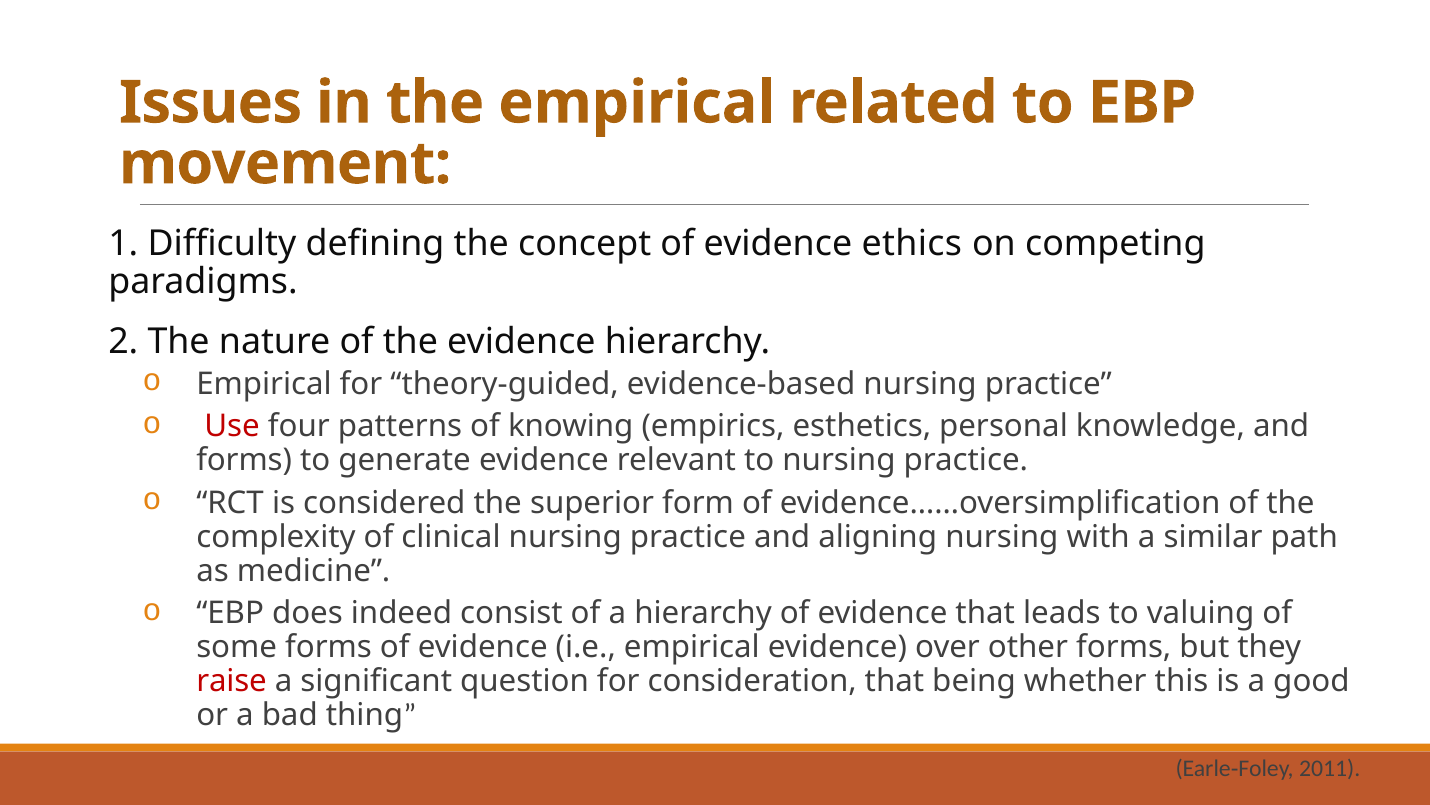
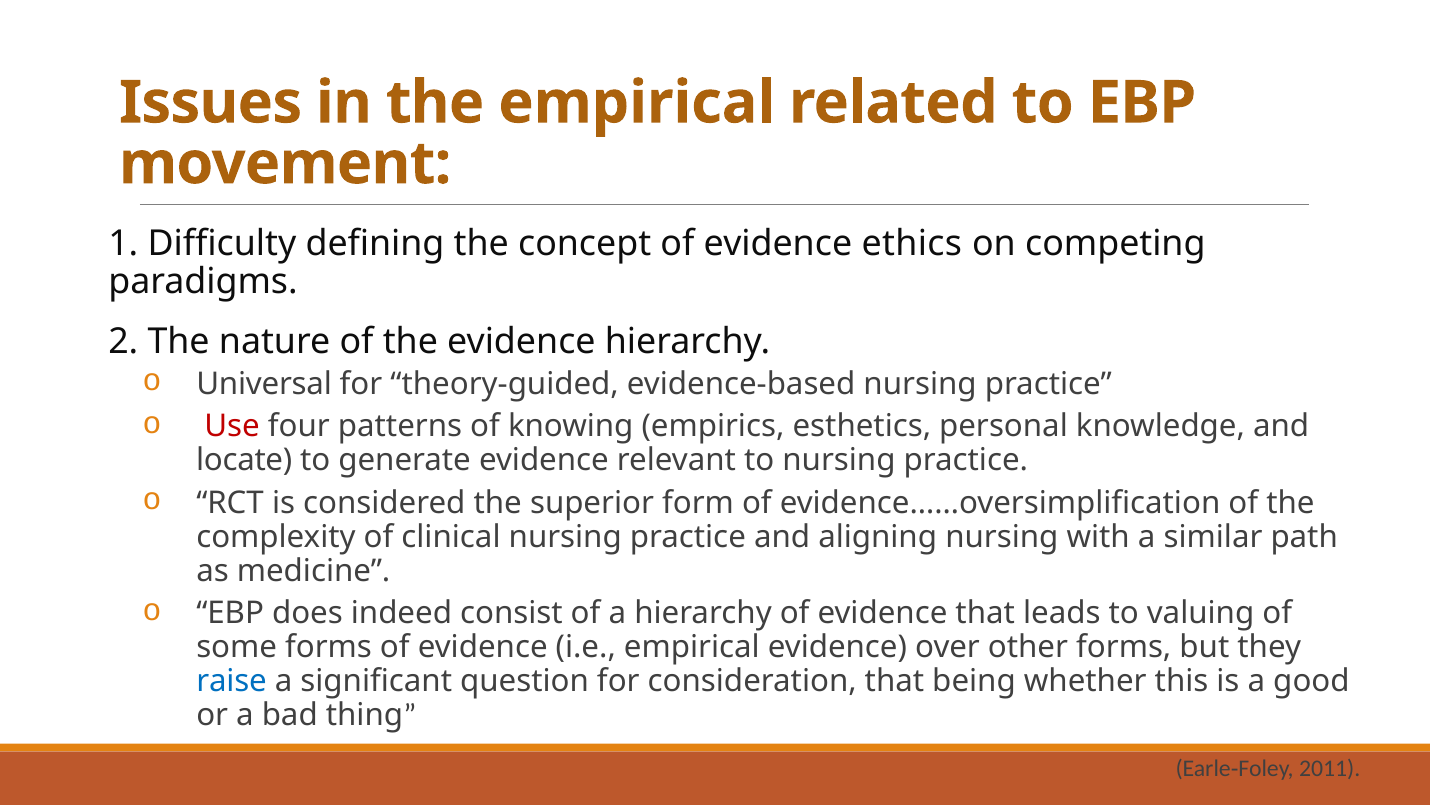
Empirical at (264, 383): Empirical -> Universal
forms at (244, 460): forms -> locate
raise colour: red -> blue
